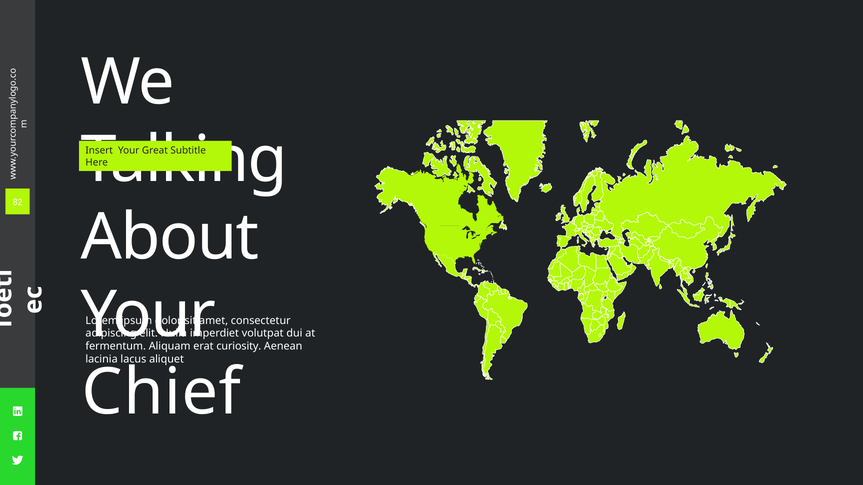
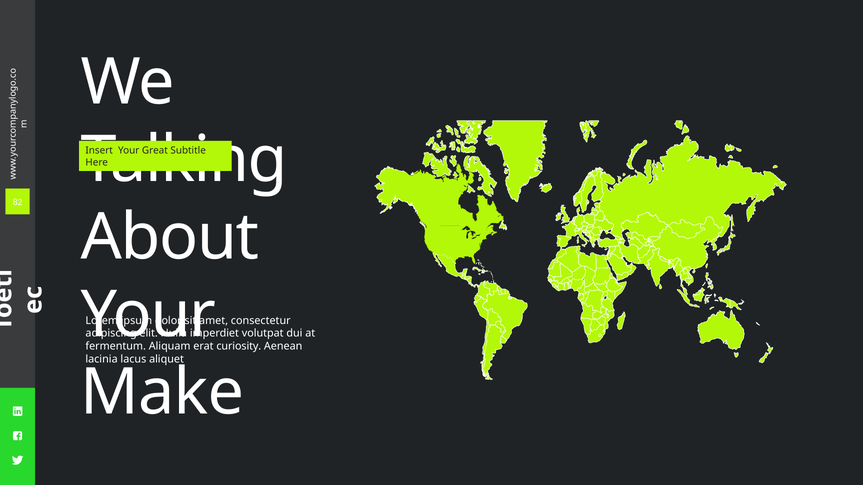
Chief: Chief -> Make
